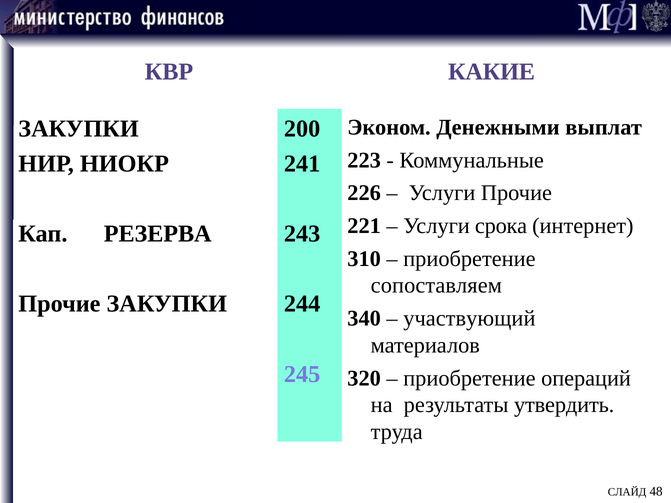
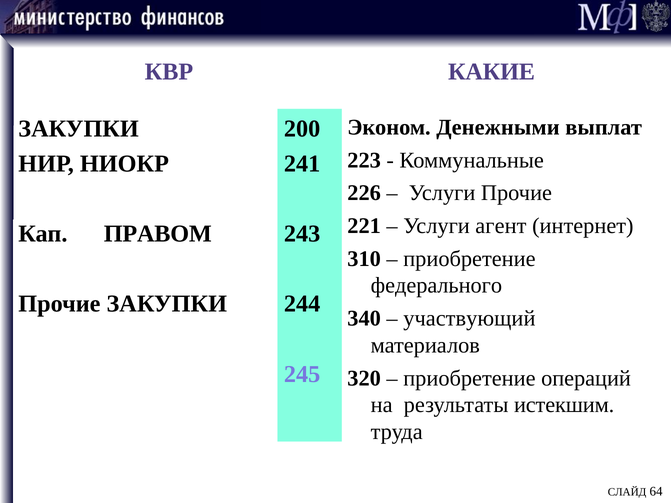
срока: срока -> агент
РЕЗЕРВА: РЕЗЕРВА -> ПРАВОМ
сопоставляем: сопоставляем -> федерального
утвердить: утвердить -> истекшим
48: 48 -> 64
